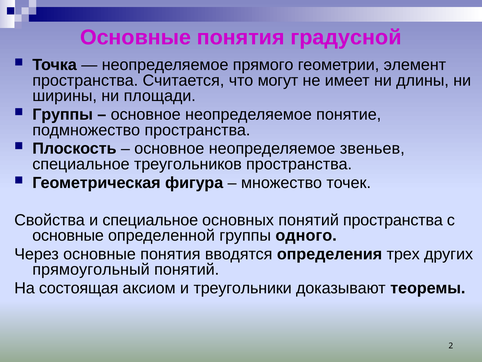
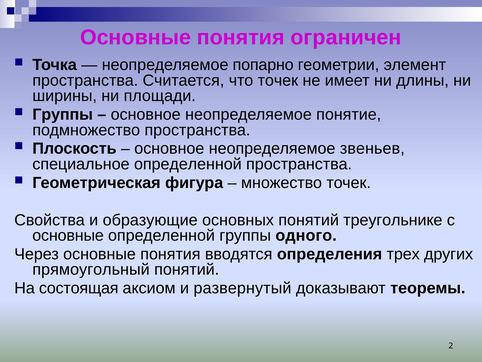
градусной: градусной -> ограничен
прямого: прямого -> попарно
что могут: могут -> точек
специальное треугольников: треугольников -> определенной
и специальное: специальное -> образующие
понятий пространства: пространства -> треугольнике
треугольники: треугольники -> развернутый
